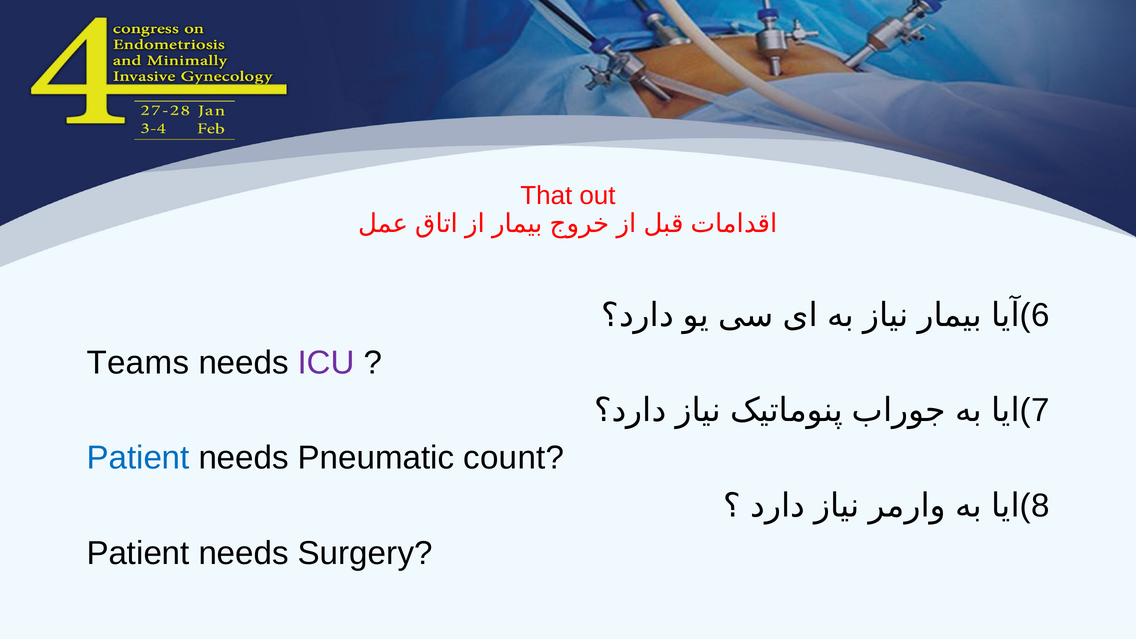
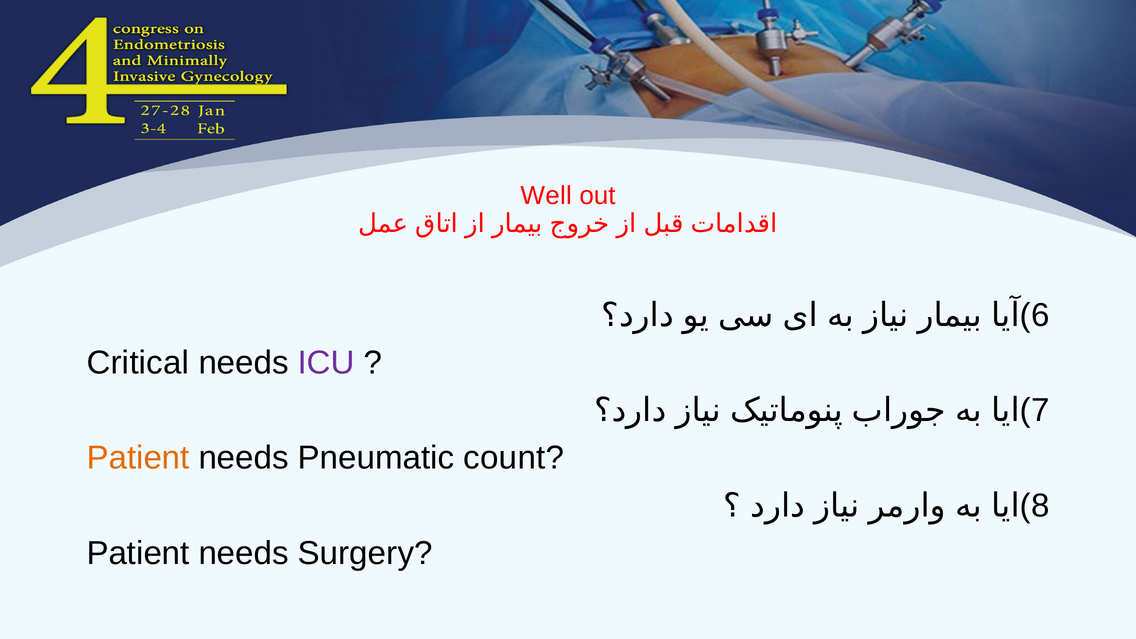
That: That -> Well
Teams: Teams -> Critical
Patient at (138, 458) colour: blue -> orange
